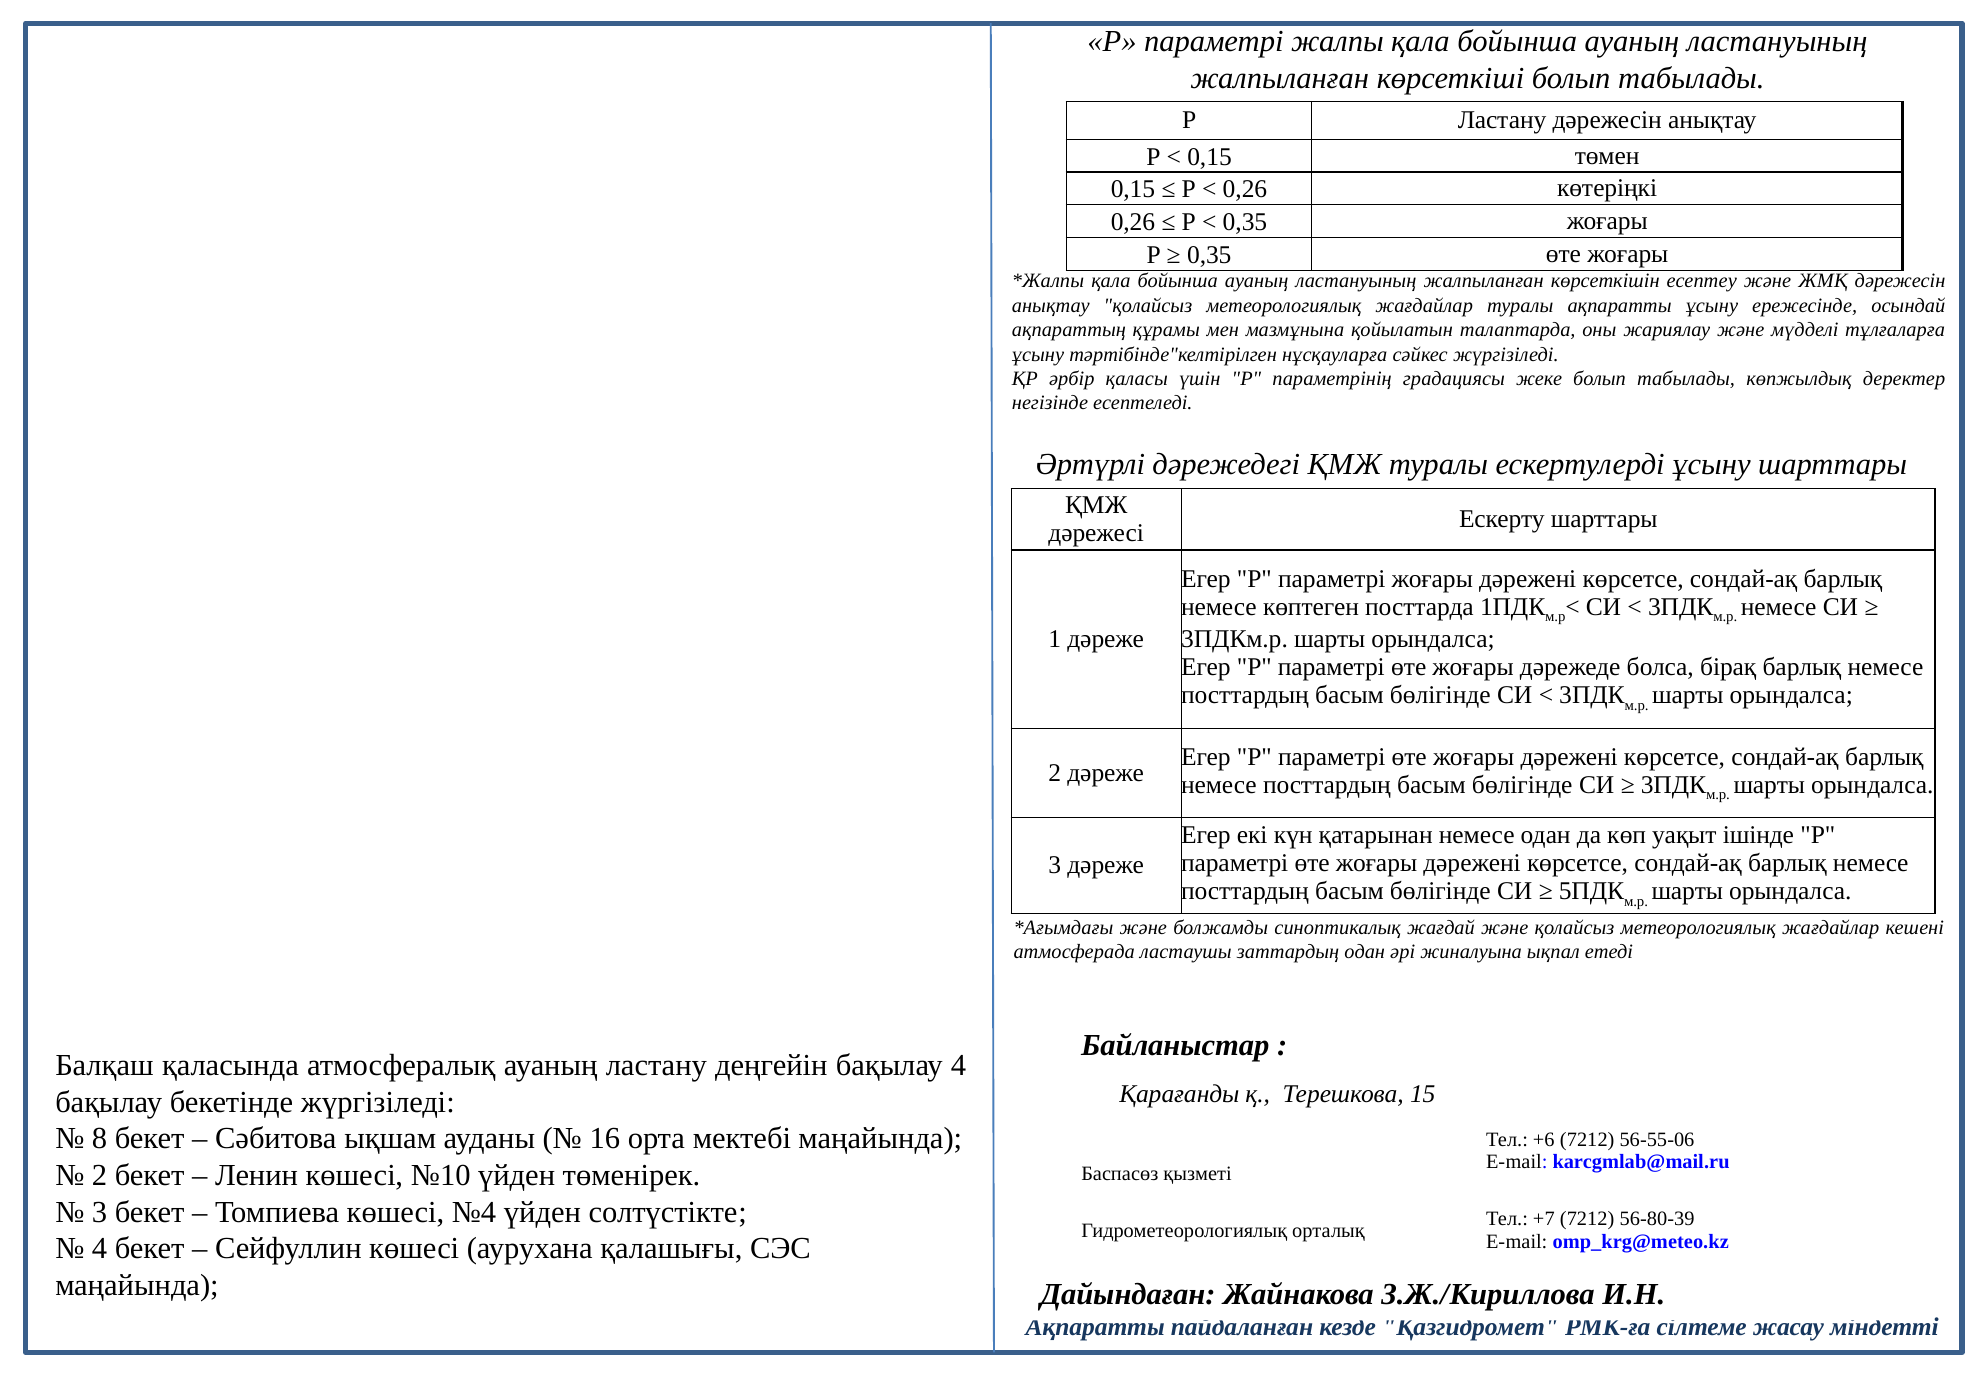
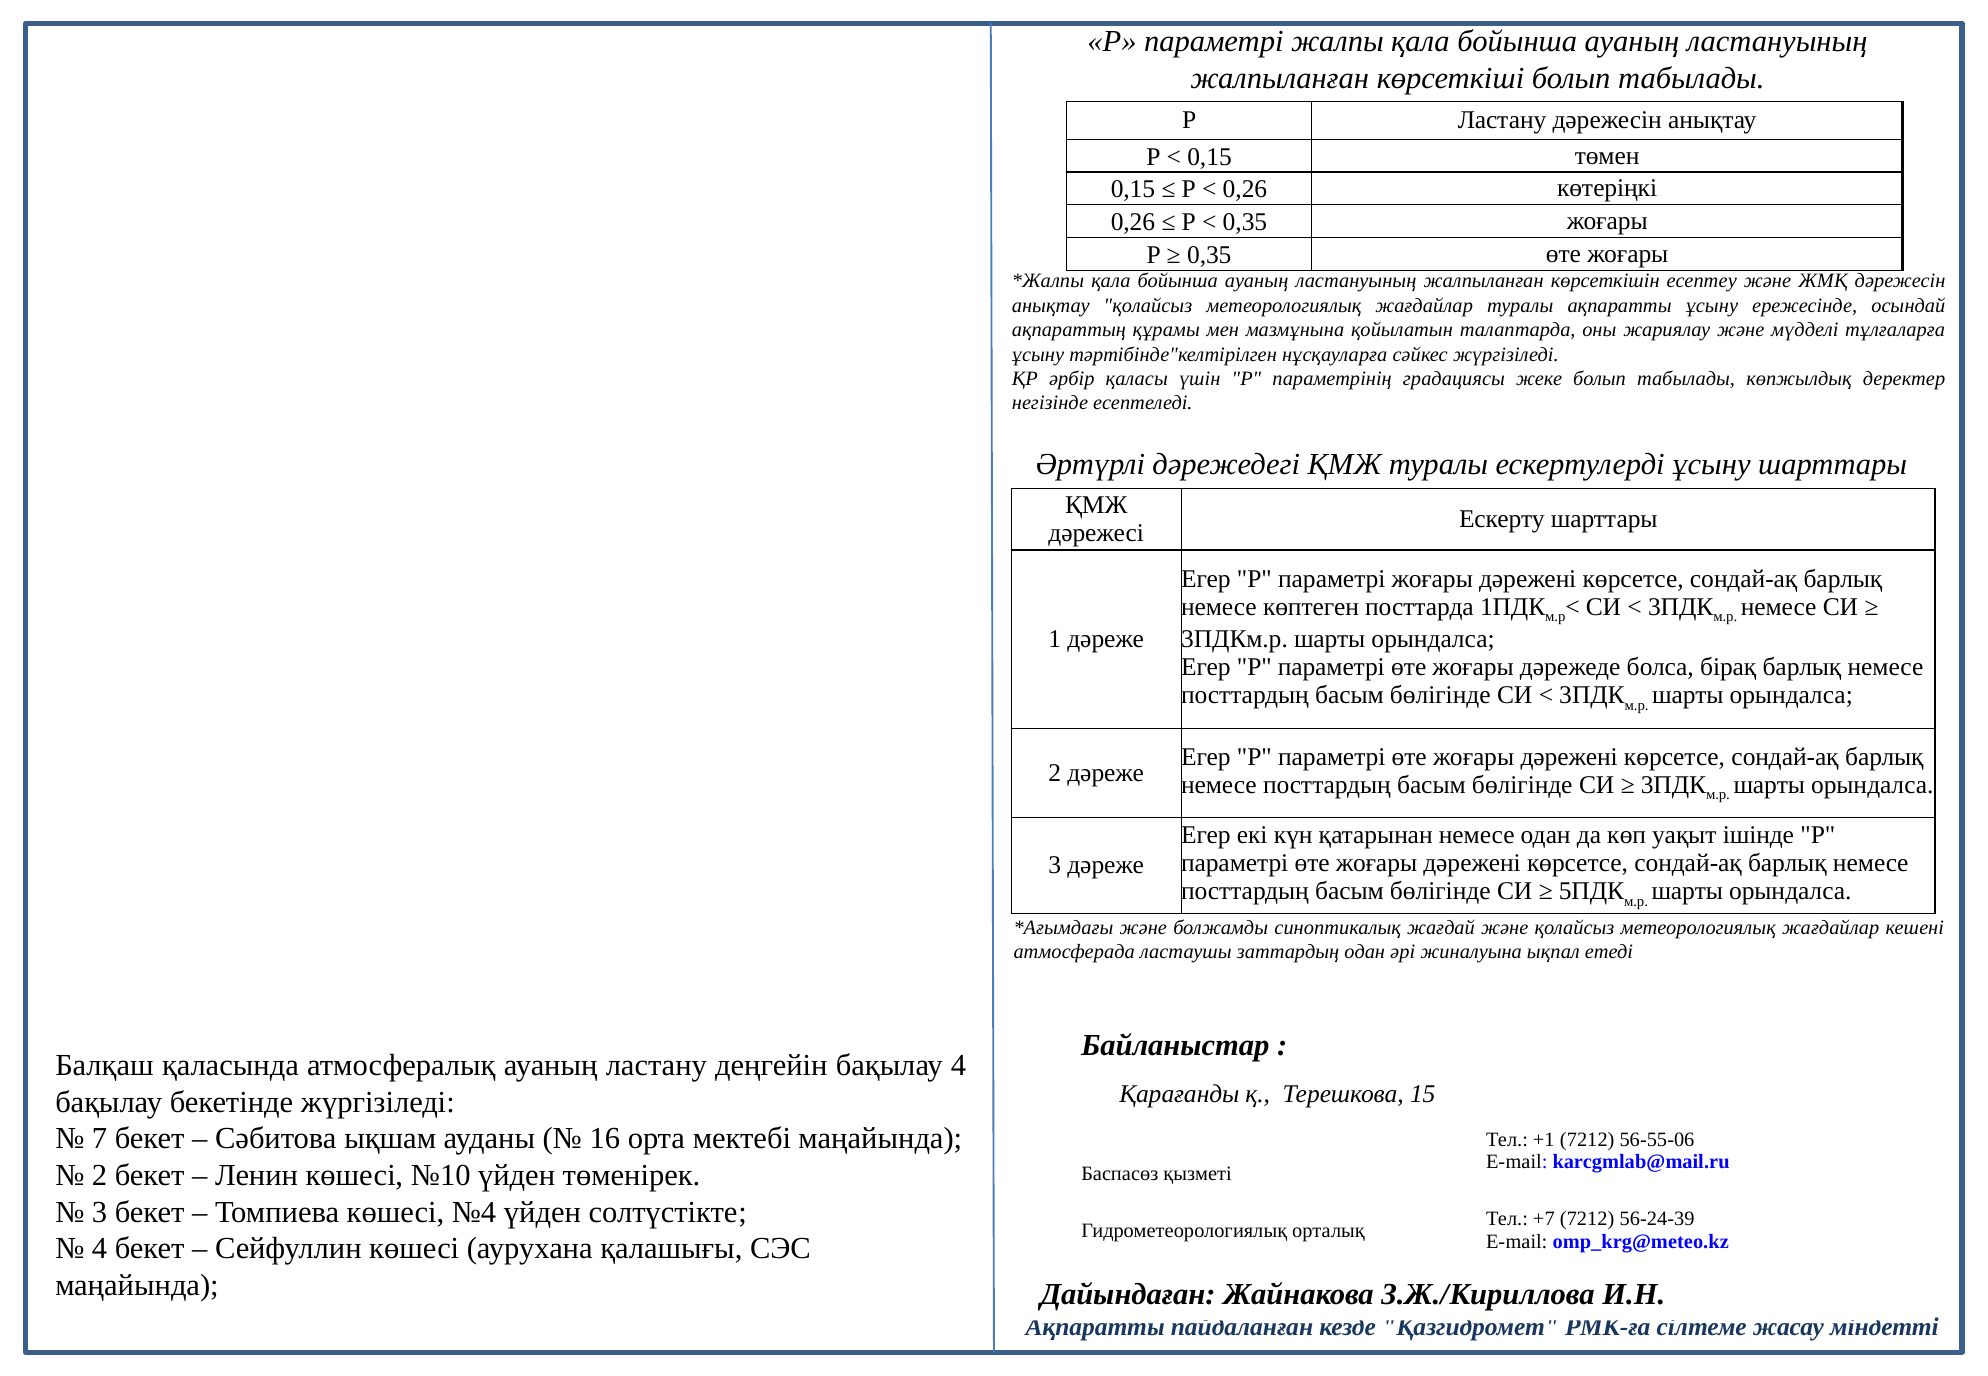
8: 8 -> 7
+6: +6 -> +1
56-80-39: 56-80-39 -> 56-24-39
